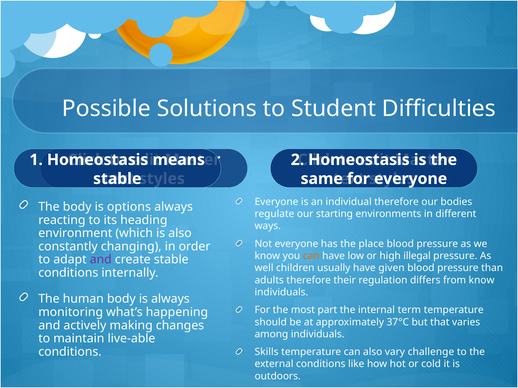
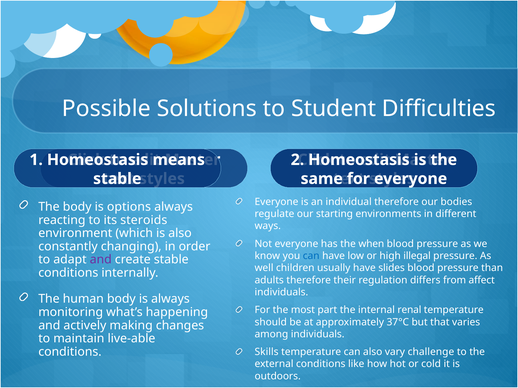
heading: heading -> steroids
place: place -> when
can at (311, 256) colour: orange -> blue
given: given -> slides
from know: know -> affect
term: term -> renal
